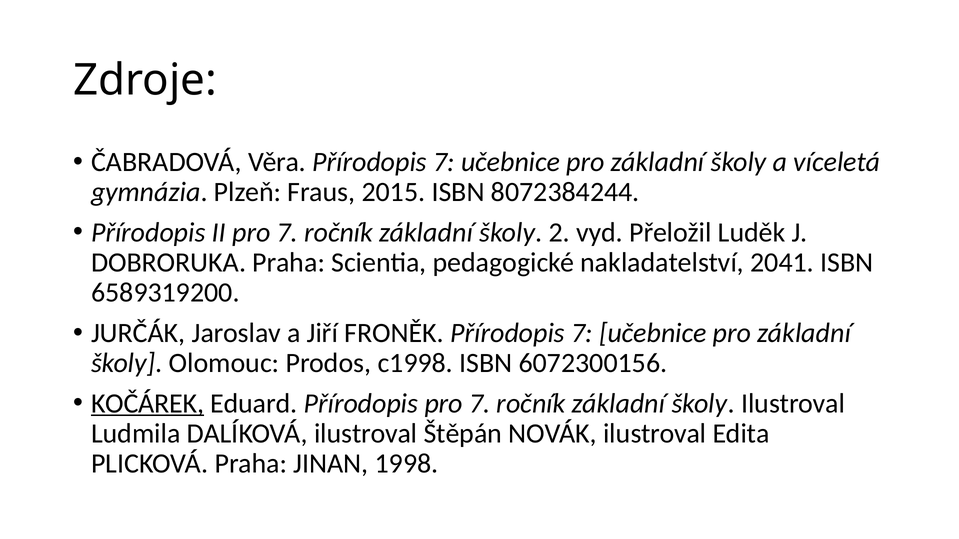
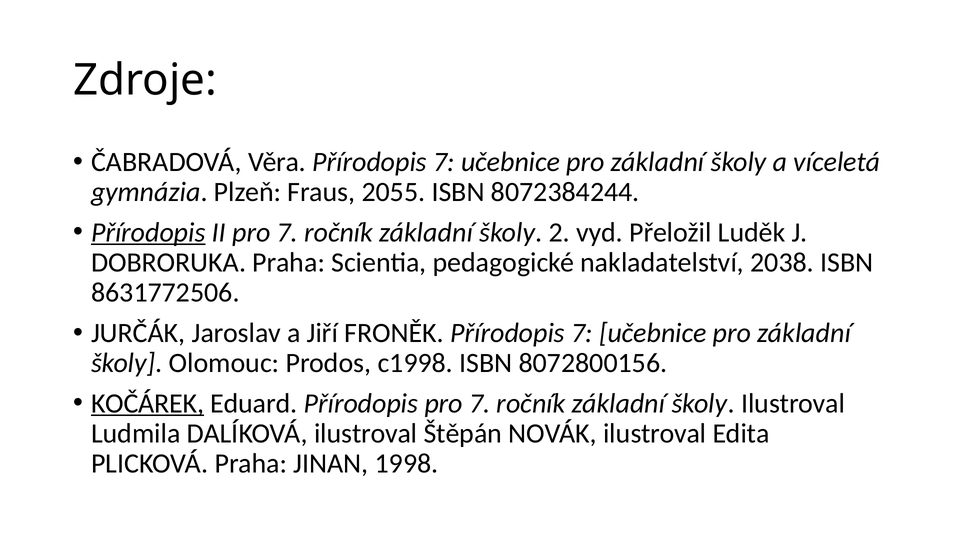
2015: 2015 -> 2055
Přírodopis at (148, 233) underline: none -> present
2041: 2041 -> 2038
6589319200: 6589319200 -> 8631772506
6072300156: 6072300156 -> 8072800156
